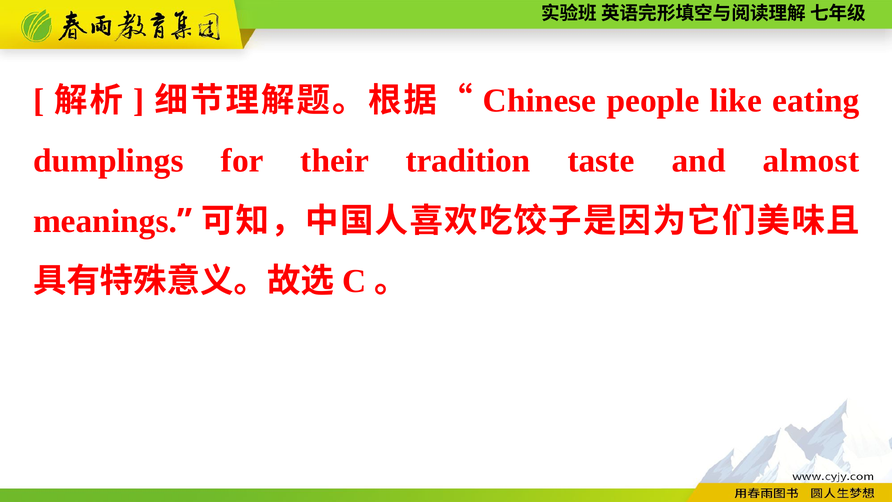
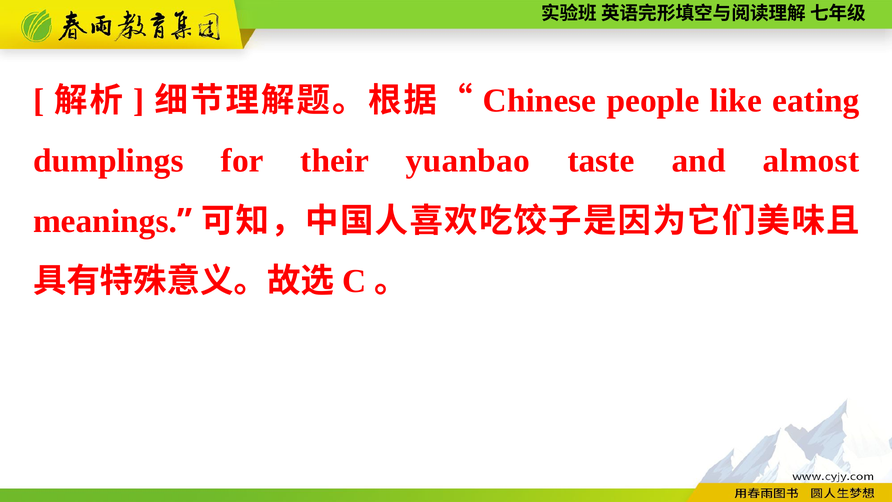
tradition: tradition -> yuanbao
